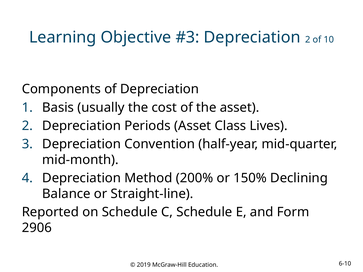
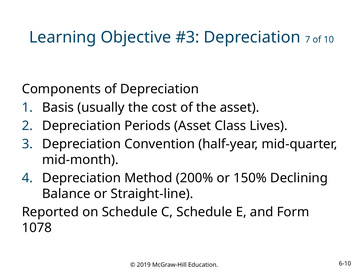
Depreciation 2: 2 -> 7
2906: 2906 -> 1078
